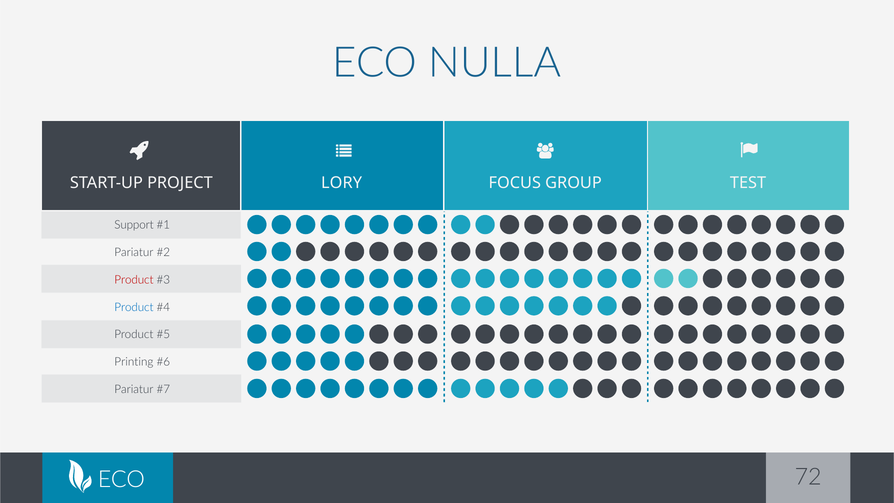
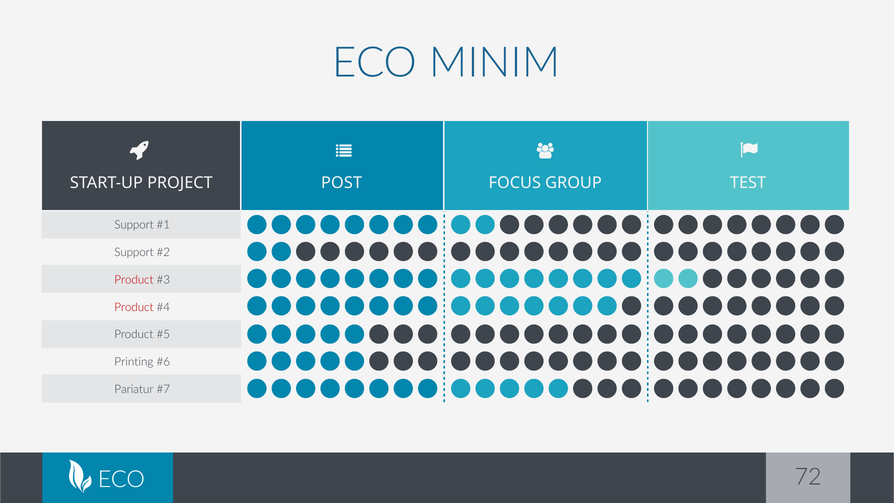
NULLA: NULLA -> MINIM
LORY: LORY -> POST
Pariatur at (134, 252): Pariatur -> Support
Product at (134, 307) colour: blue -> red
